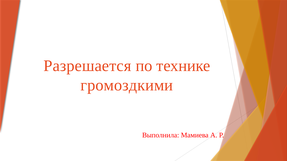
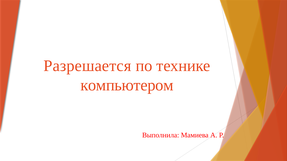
громоздкими: громоздкими -> компьютером
